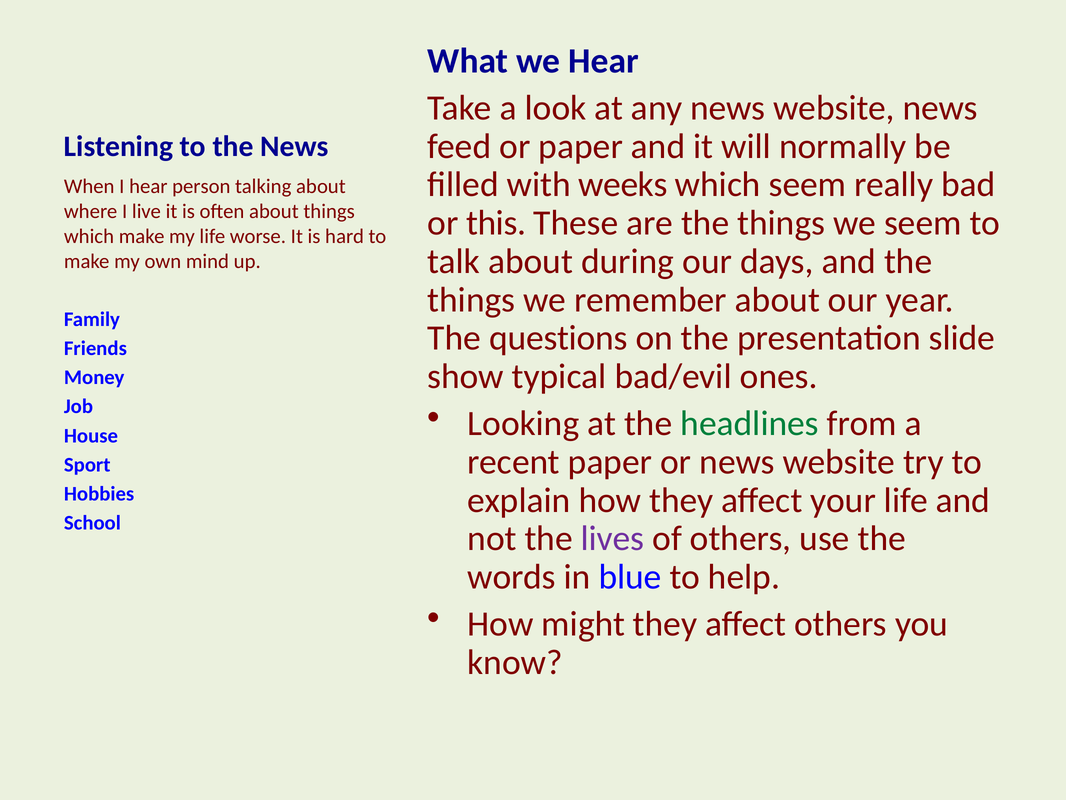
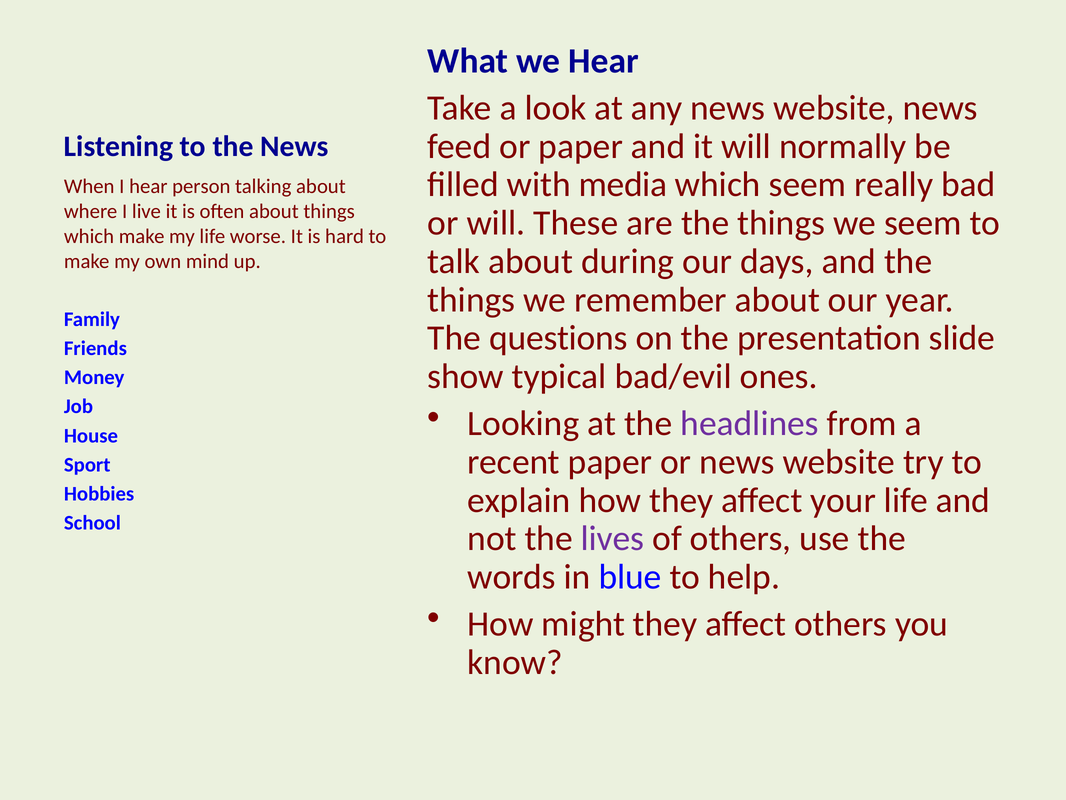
weeks: weeks -> media
or this: this -> will
headlines colour: green -> purple
